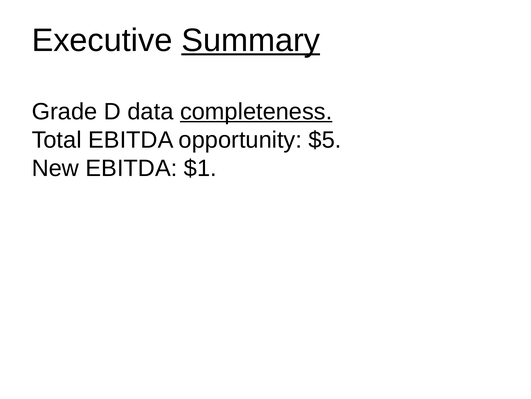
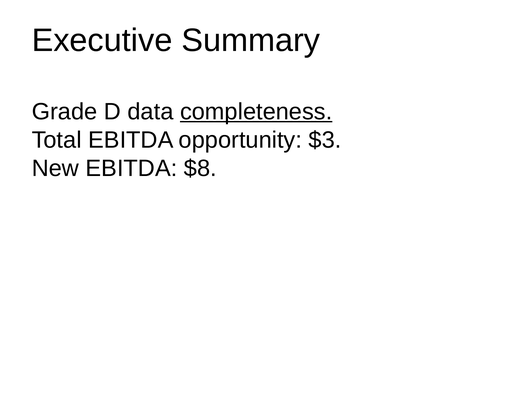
Summary underline: present -> none
$5: $5 -> $3
$1: $1 -> $8
